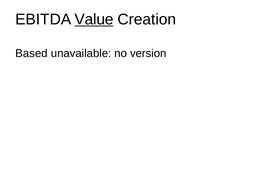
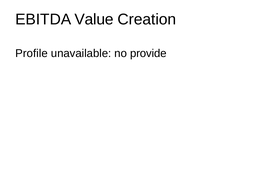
Value underline: present -> none
Based: Based -> Profile
version: version -> provide
